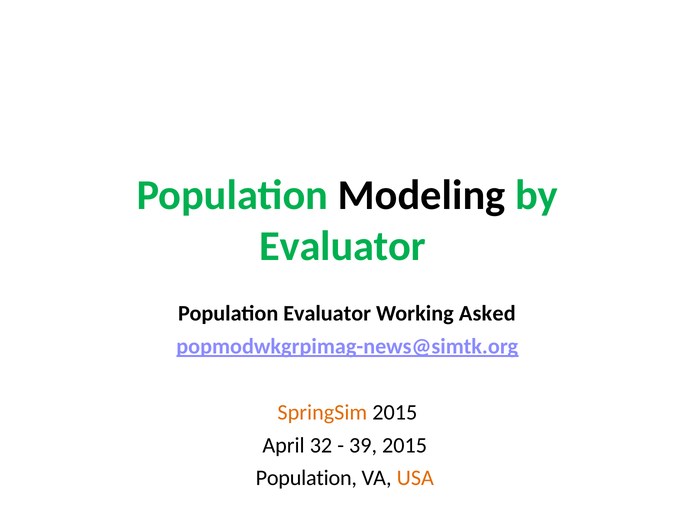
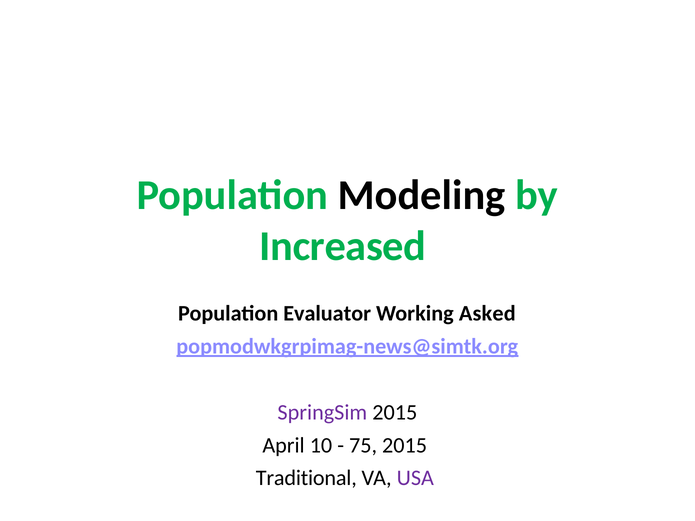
Evaluator at (343, 246): Evaluator -> Increased
SpringSim colour: orange -> purple
32: 32 -> 10
39: 39 -> 75
Population at (306, 478): Population -> Traditional
USA colour: orange -> purple
